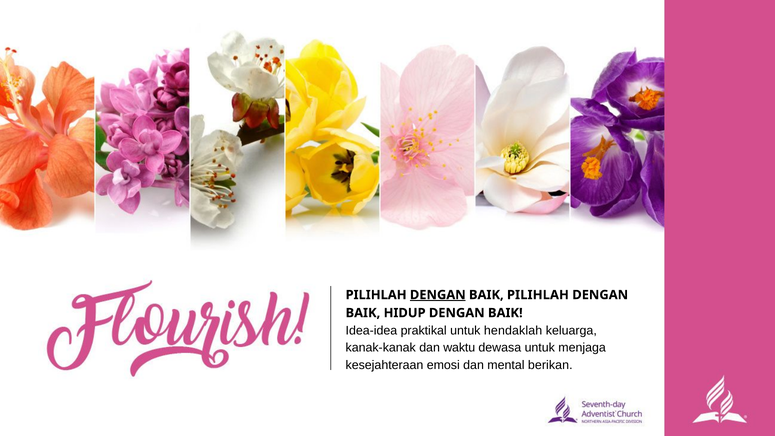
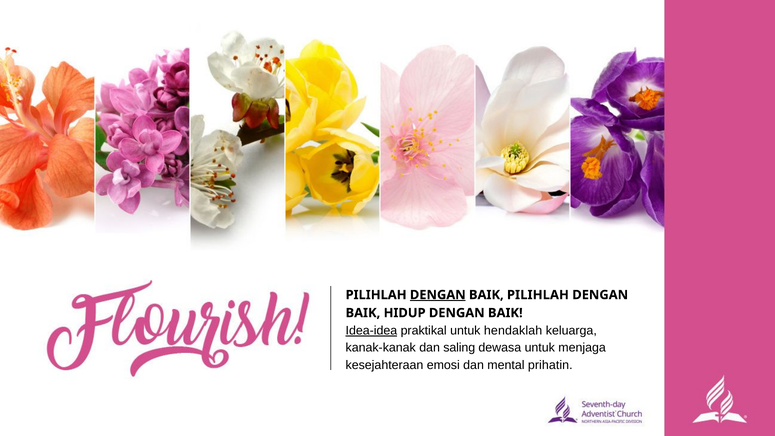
Idea-idea underline: none -> present
waktu: waktu -> saling
berikan: berikan -> prihatin
